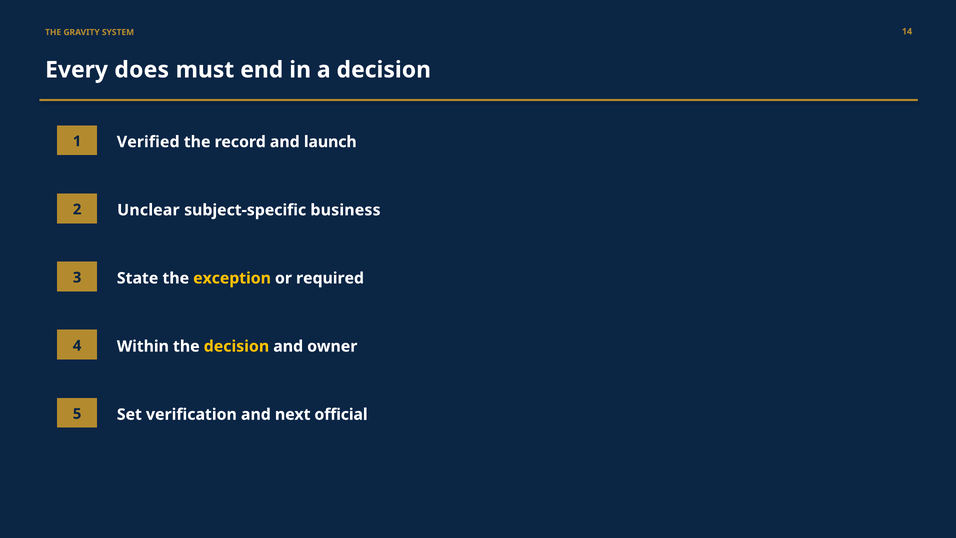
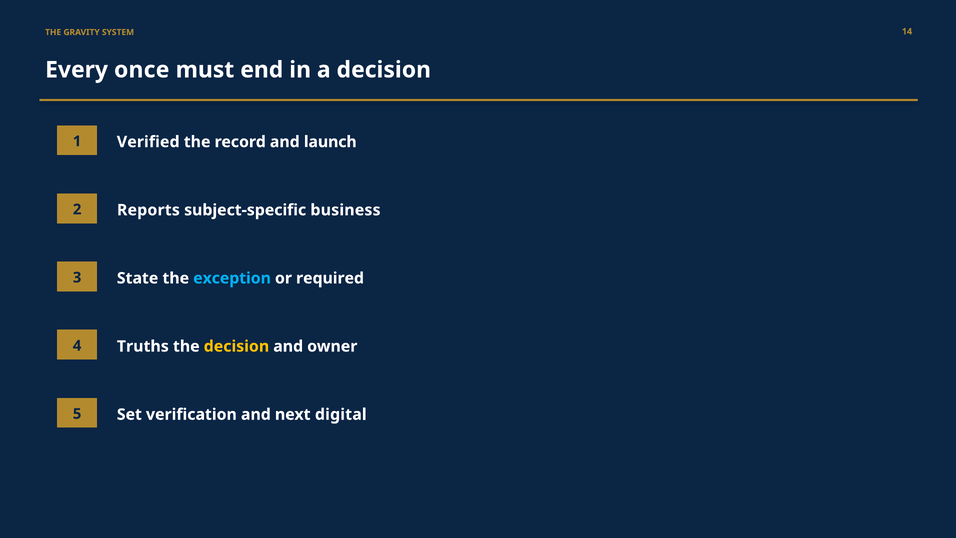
does: does -> once
Unclear: Unclear -> Reports
exception colour: yellow -> light blue
Within: Within -> Truths
official: official -> digital
